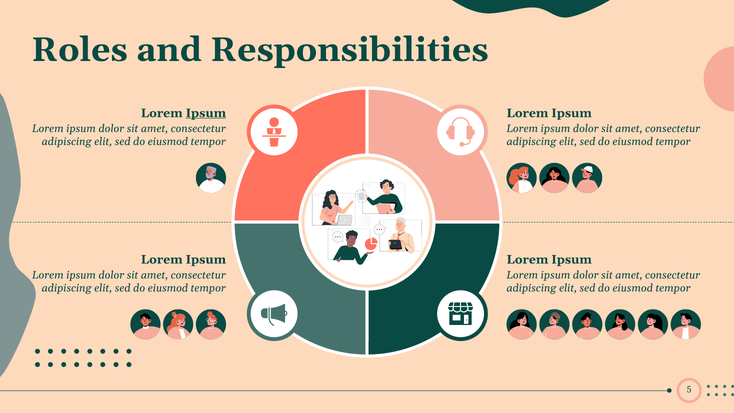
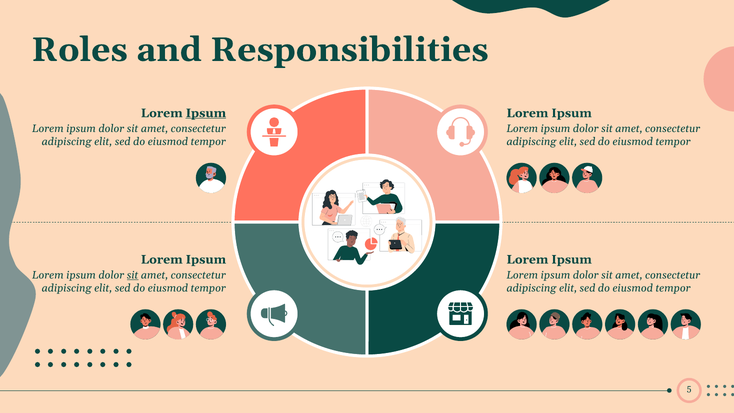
sit at (133, 275) underline: none -> present
